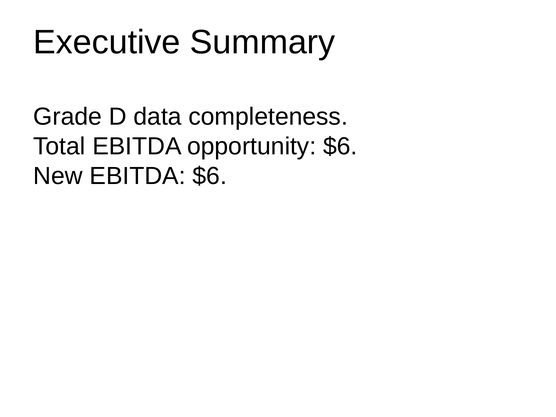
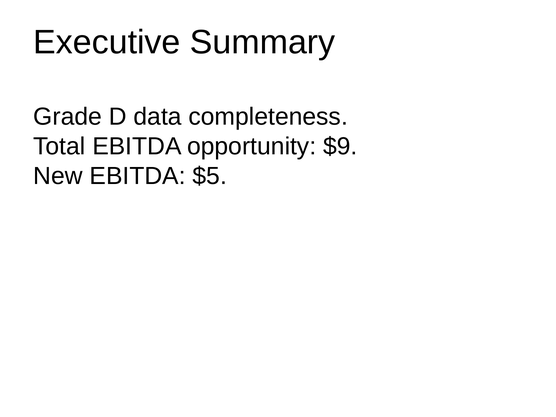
opportunity $6: $6 -> $9
EBITDA $6: $6 -> $5
